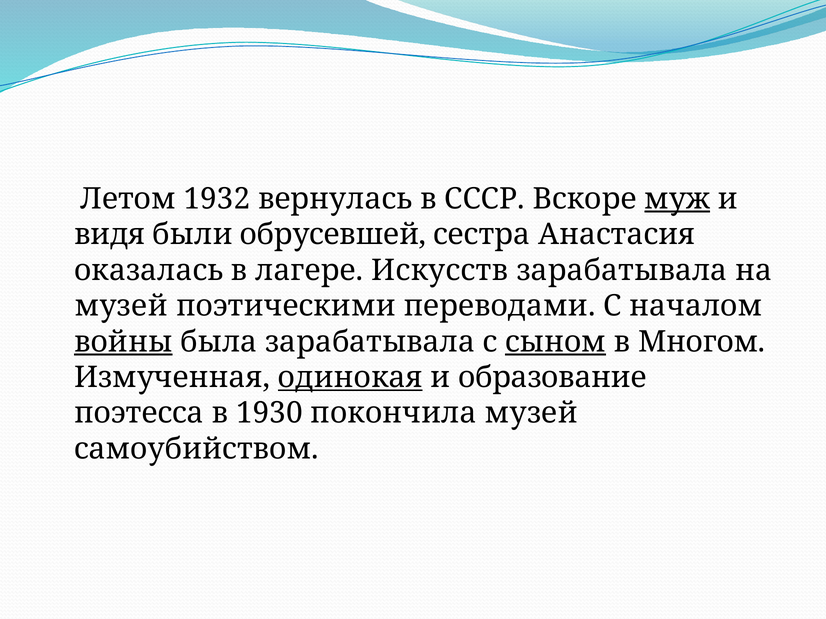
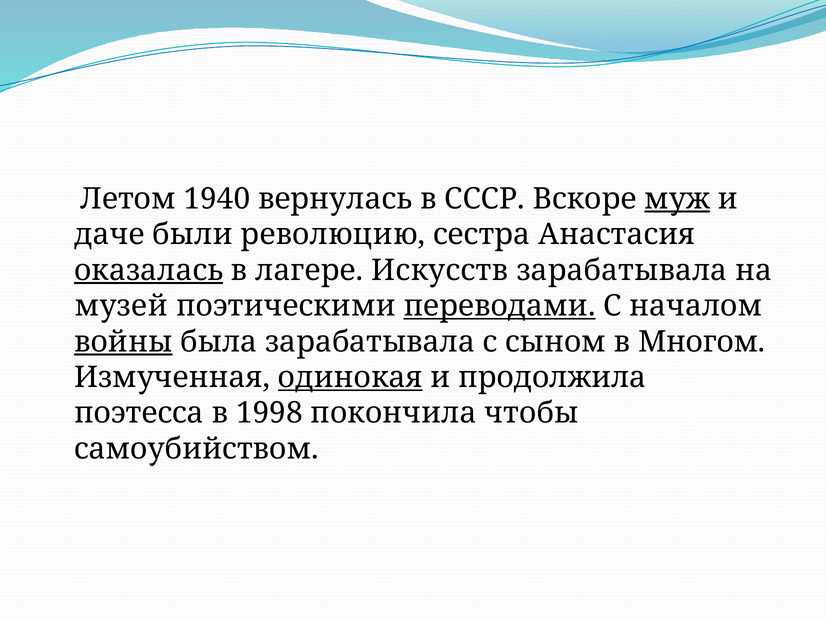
1932: 1932 -> 1940
видя: видя -> даче
обрусевшей: обрусевшей -> революцию
оказалась underline: none -> present
переводами underline: none -> present
сыном underline: present -> none
образование: образование -> продолжила
1930: 1930 -> 1998
покончила музей: музей -> чтобы
